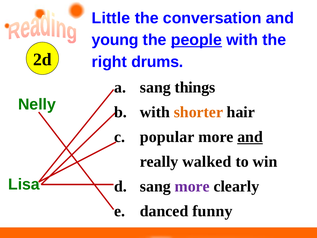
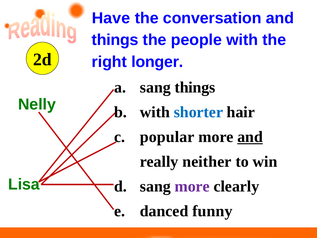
Little: Little -> Have
young at (115, 40): young -> things
people underline: present -> none
drums: drums -> longer
shorter colour: orange -> blue
walked: walked -> neither
